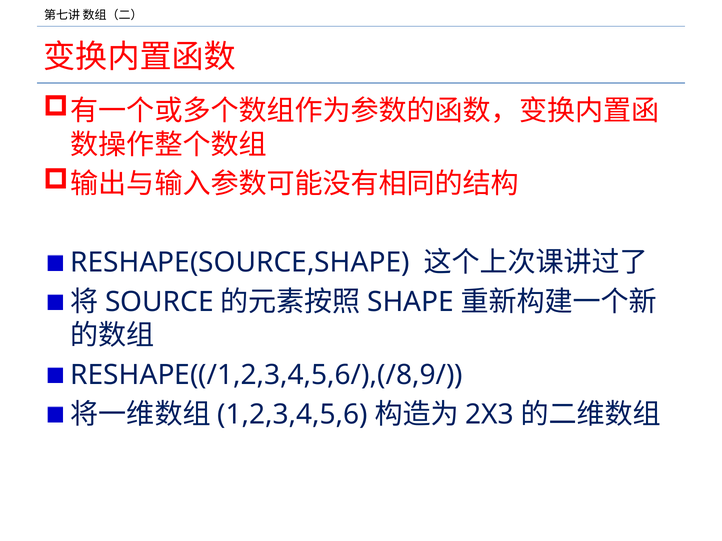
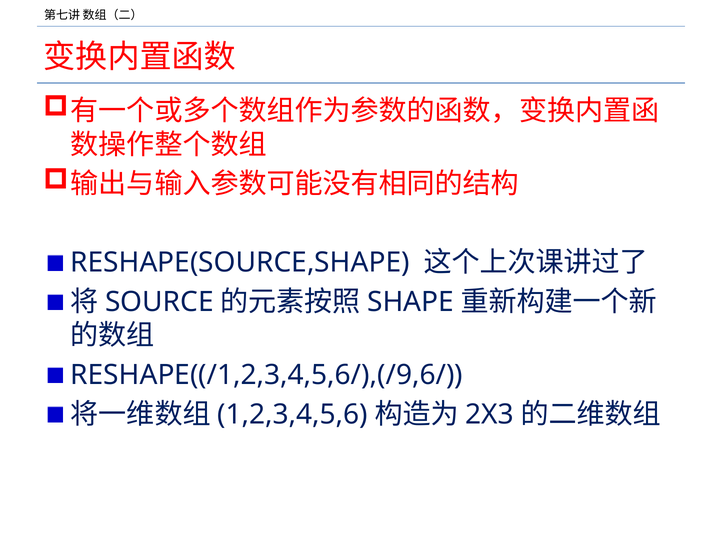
RESHAPE((/1,2,3,4,5,6/),(/8,9/: RESHAPE((/1,2,3,4,5,6/),(/8,9/ -> RESHAPE((/1,2,3,4,5,6/),(/9,6/
